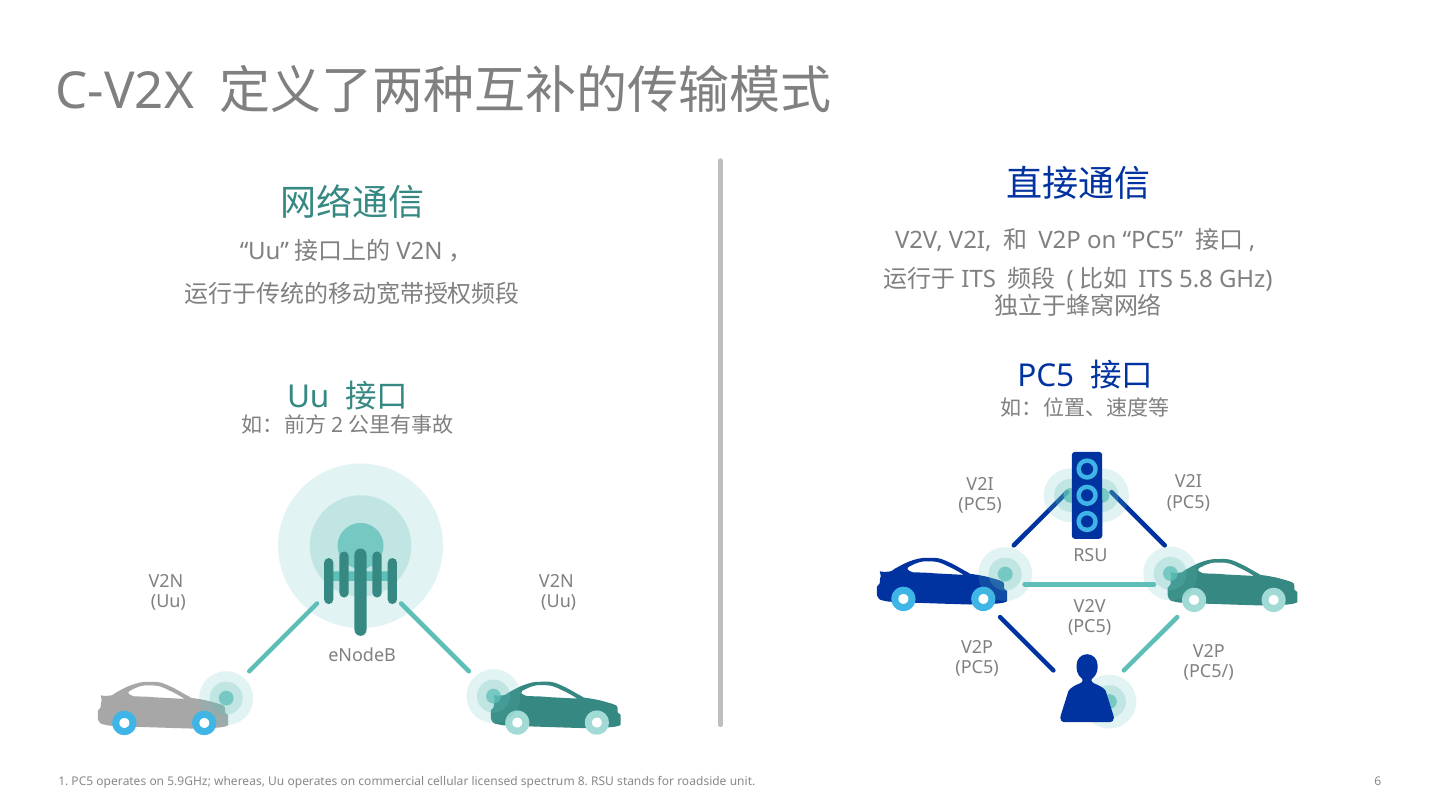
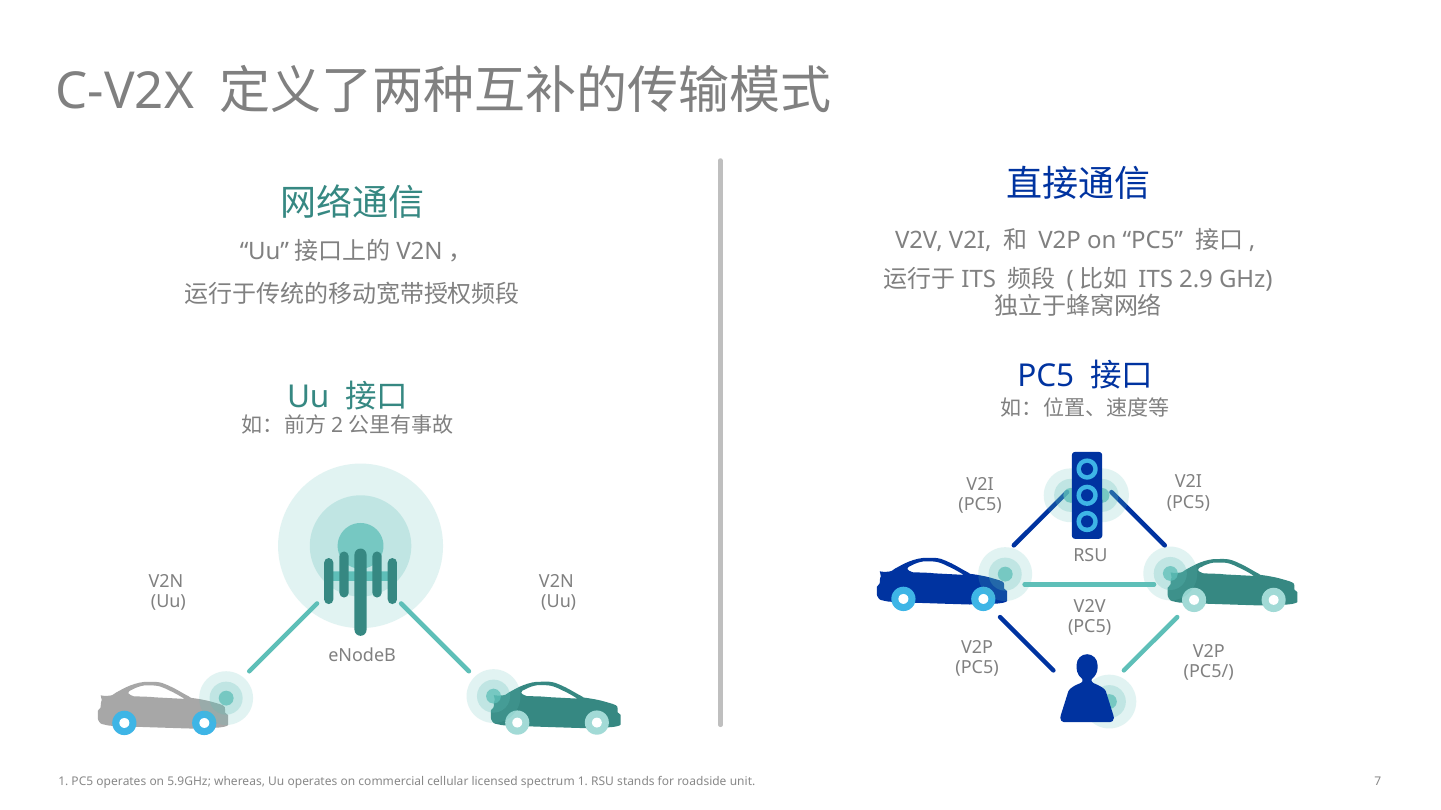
5.8: 5.8 -> 2.9
spectrum 8: 8 -> 1
6: 6 -> 7
